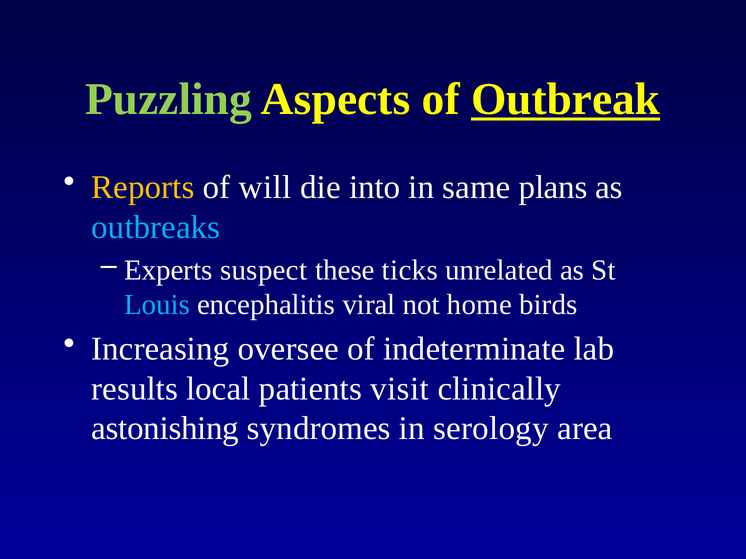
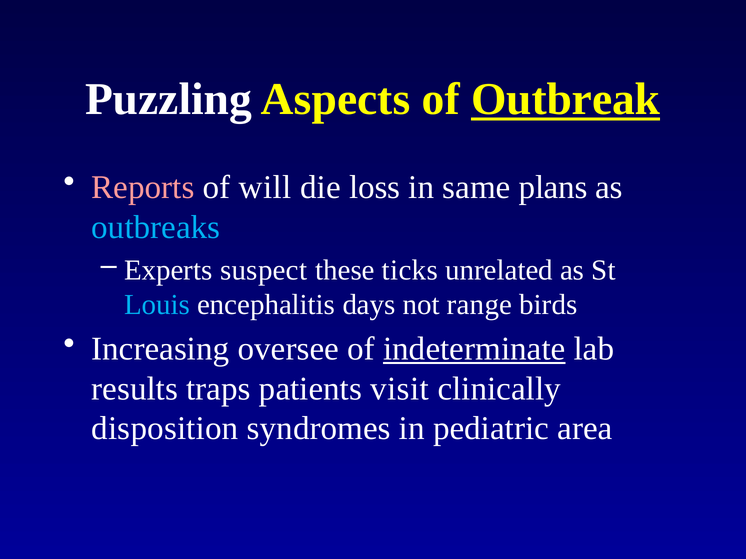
Puzzling colour: light green -> white
Reports colour: yellow -> pink
into: into -> loss
viral: viral -> days
home: home -> range
indeterminate underline: none -> present
local: local -> traps
astonishing: astonishing -> disposition
serology: serology -> pediatric
